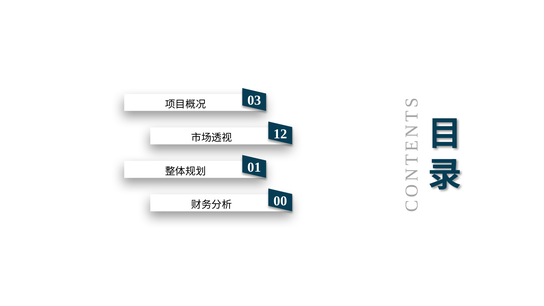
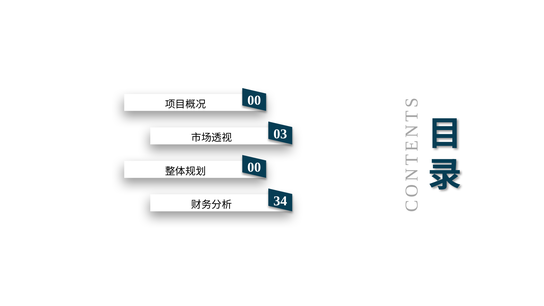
03 at (254, 100): 03 -> 00
12: 12 -> 03
01 at (254, 167): 01 -> 00
00: 00 -> 34
